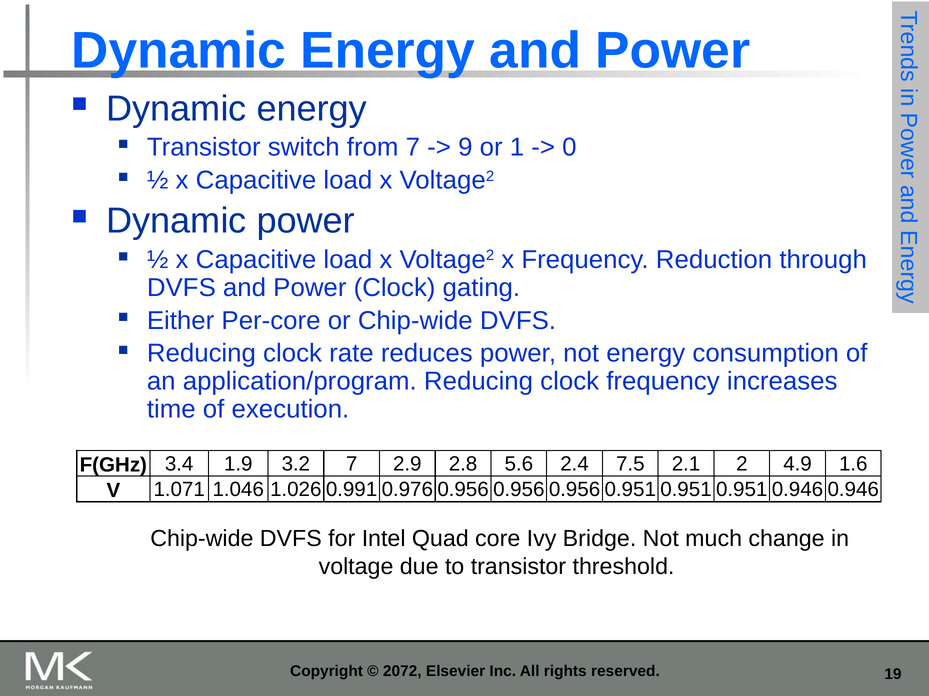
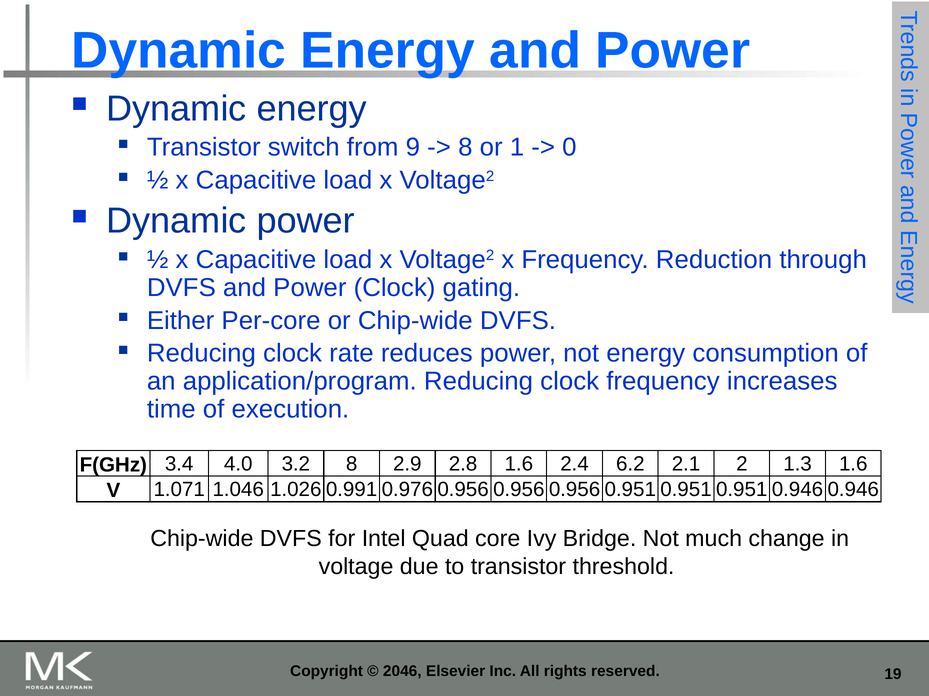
from 7: 7 -> 9
9 at (465, 148): 9 -> 8
1.9: 1.9 -> 4.0
3.2 7: 7 -> 8
2.8 5.6: 5.6 -> 1.6
7.5: 7.5 -> 6.2
4.9: 4.9 -> 1.3
2072: 2072 -> 2046
